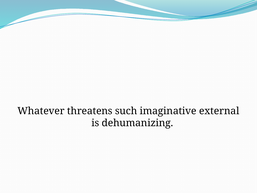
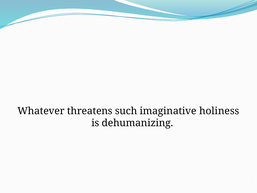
external: external -> holiness
